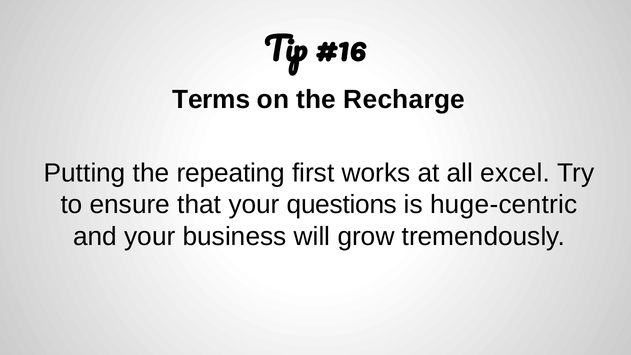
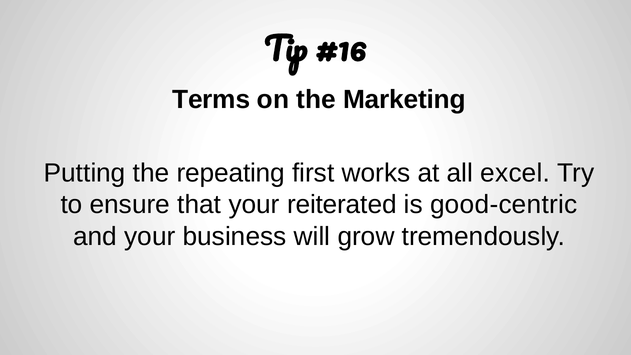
Recharge: Recharge -> Marketing
questions: questions -> reiterated
huge-centric: huge-centric -> good-centric
